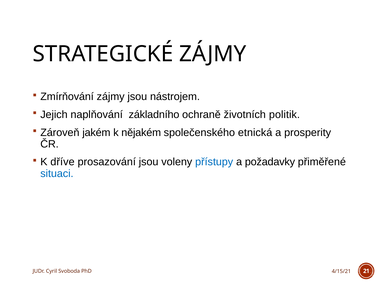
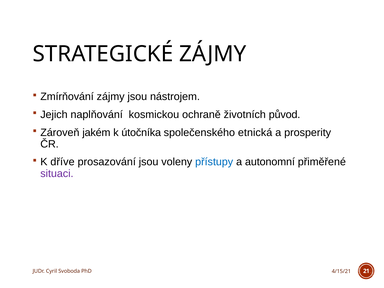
základního: základního -> kosmickou
politik: politik -> původ
nějakém: nějakém -> útočníka
požadavky: požadavky -> autonomní
situaci colour: blue -> purple
